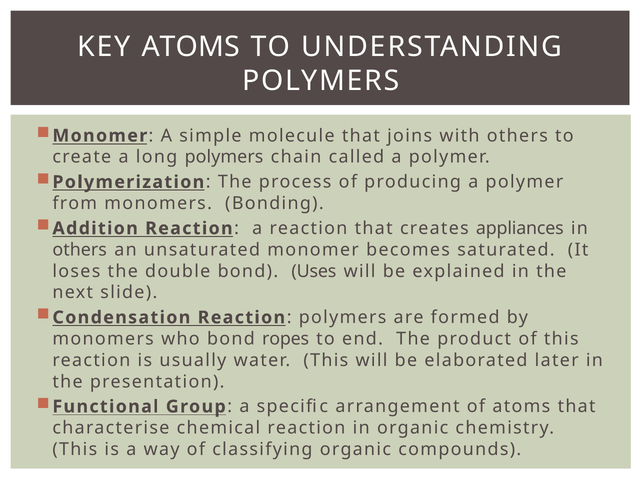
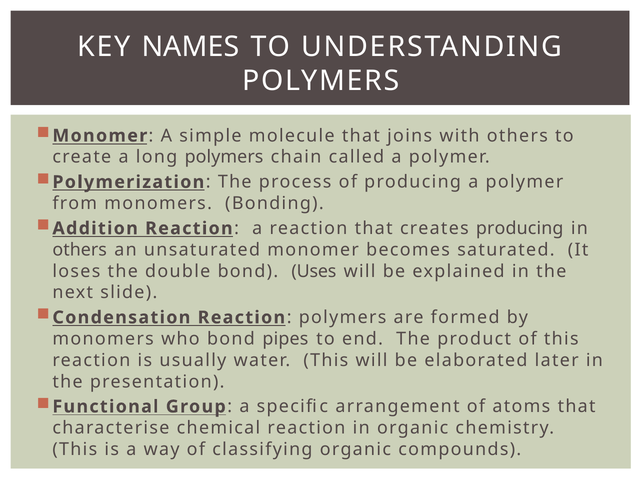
KEY ATOMS: ATOMS -> NAMES
creates appliances: appliances -> producing
ropes: ropes -> pipes
